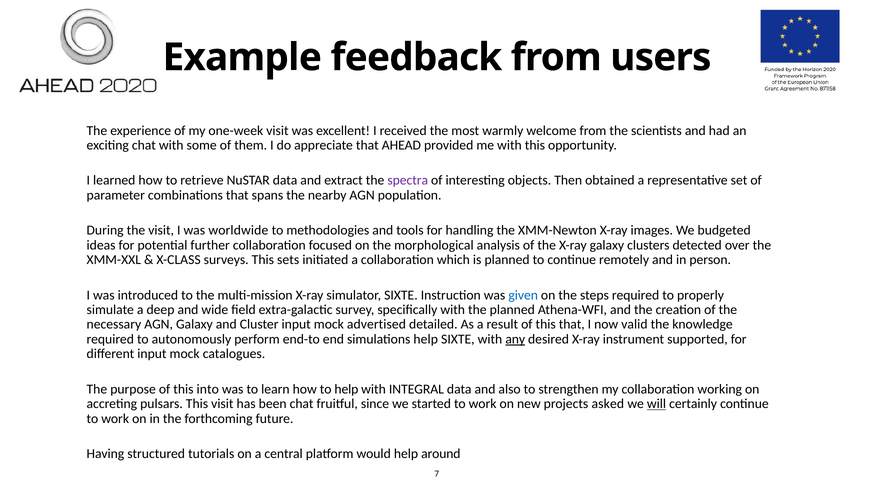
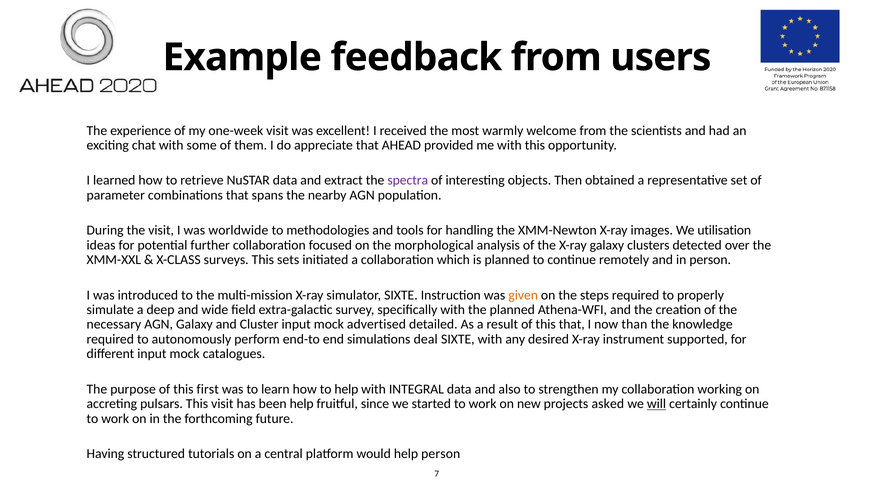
budgeted: budgeted -> utilisation
given colour: blue -> orange
valid: valid -> than
simulations help: help -> deal
any underline: present -> none
into: into -> first
been chat: chat -> help
help around: around -> person
